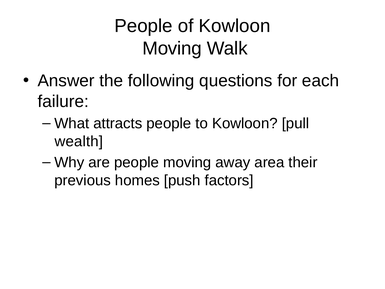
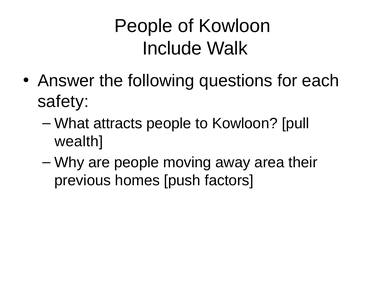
Moving at (172, 48): Moving -> Include
failure: failure -> safety
